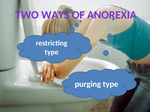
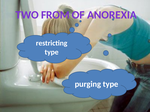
WAYS: WAYS -> FROM
